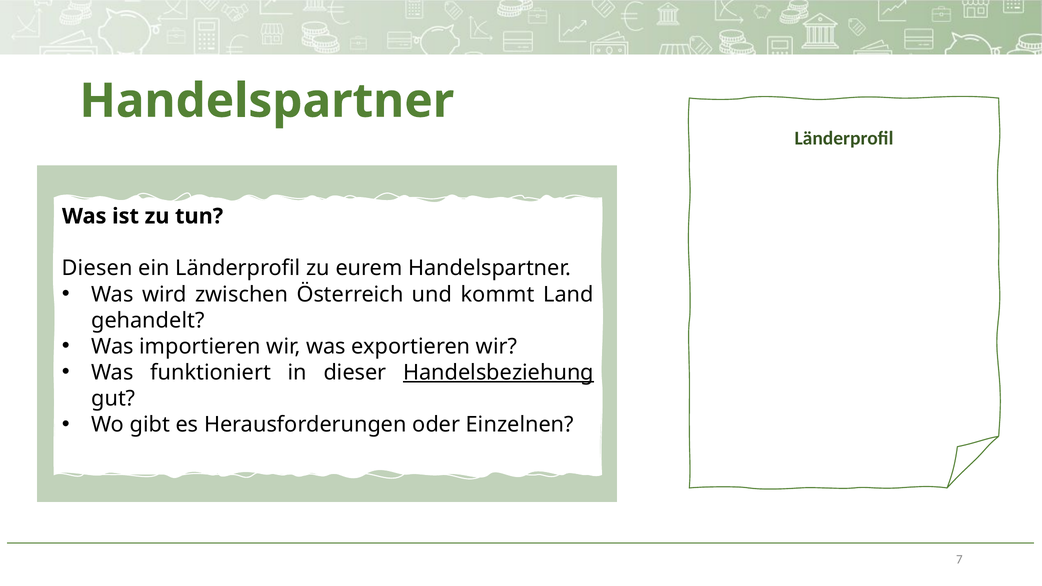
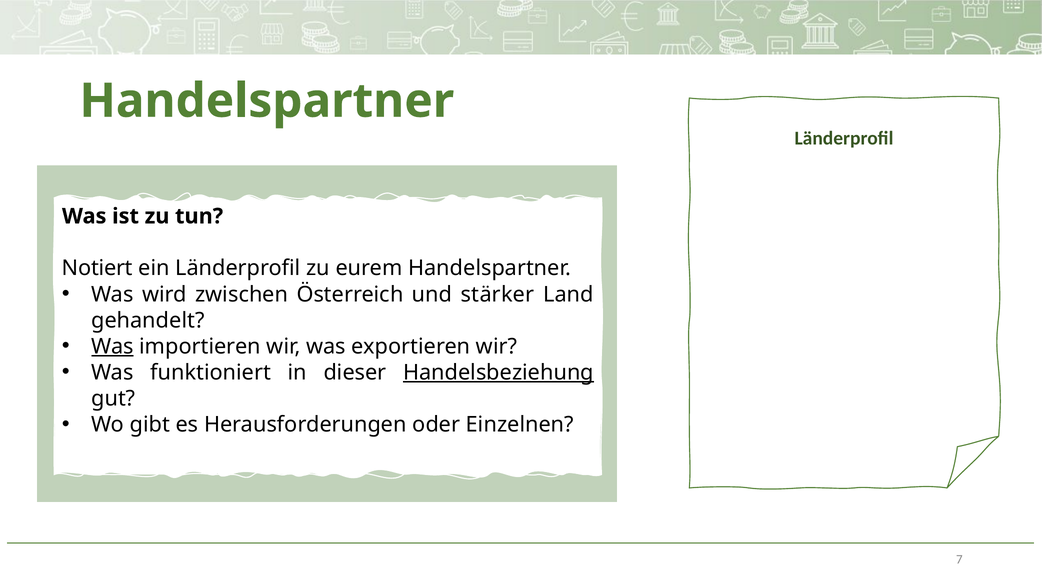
Diesen: Diesen -> Notiert
kommt: kommt -> stärker
Was at (113, 347) underline: none -> present
